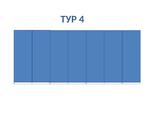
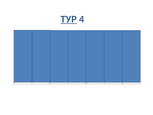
ТУР underline: none -> present
